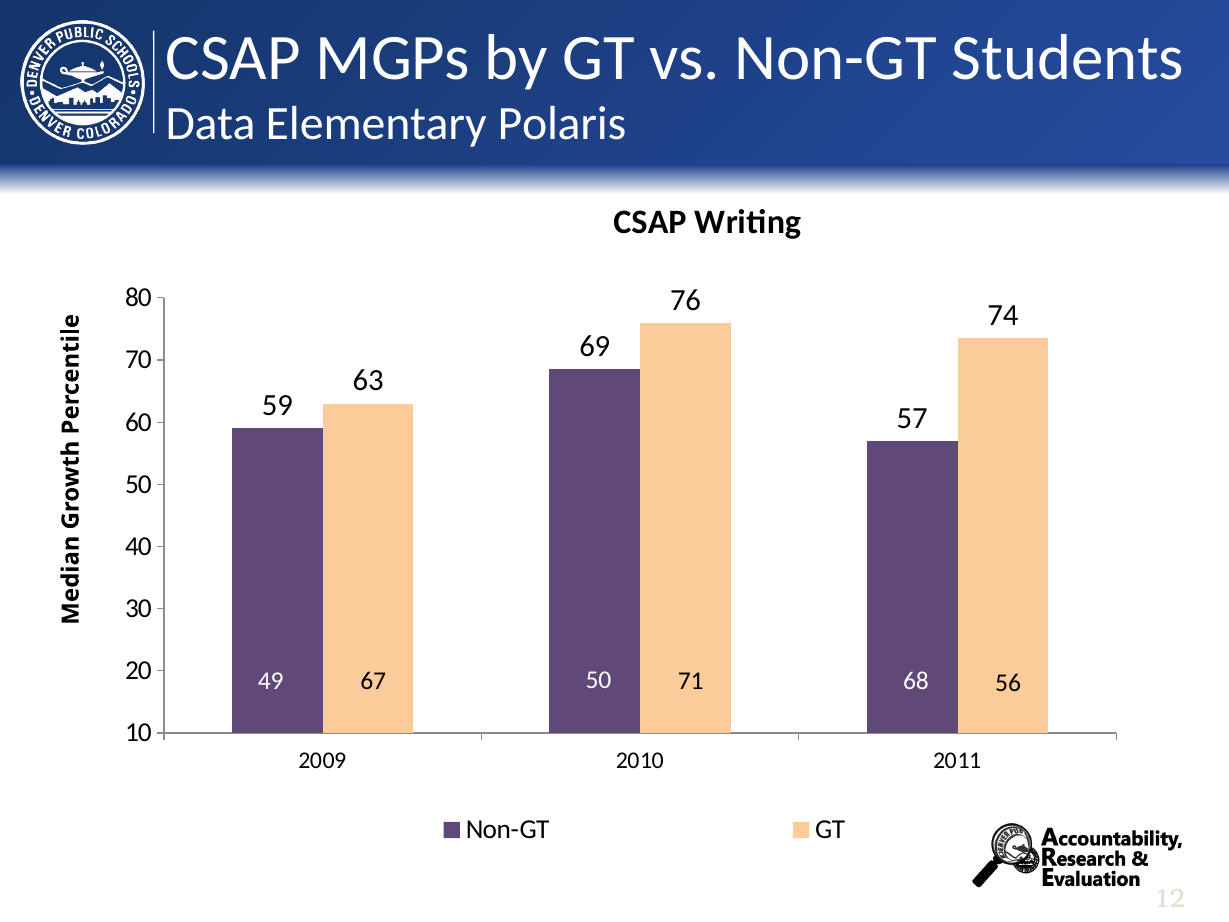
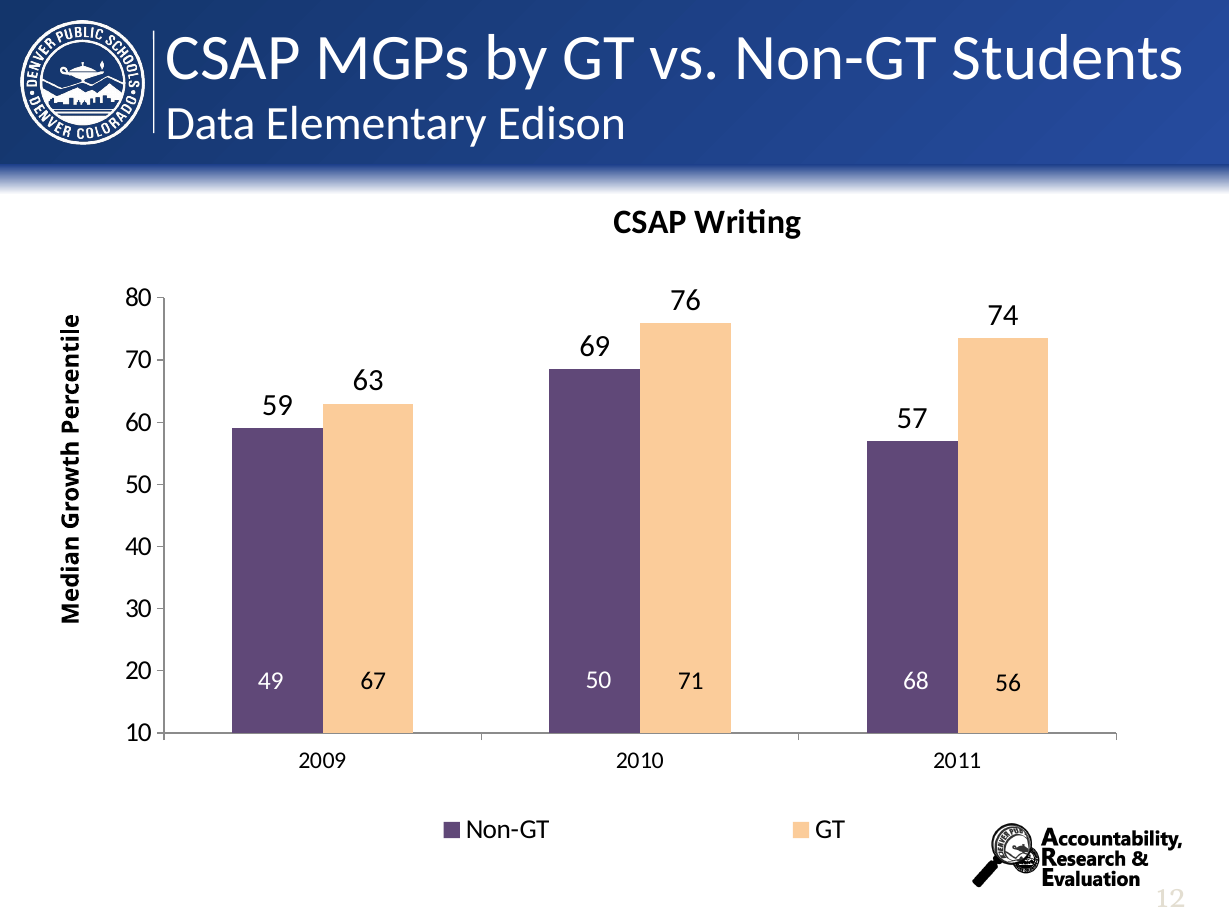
Polaris: Polaris -> Edison
